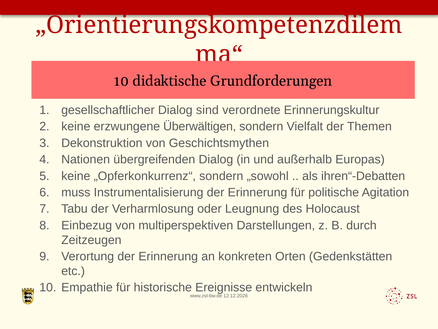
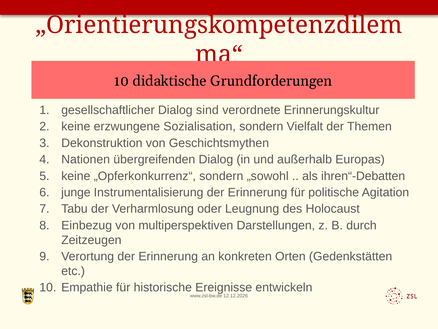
Überwältigen: Überwältigen -> Sozialisation
muss: muss -> junge
